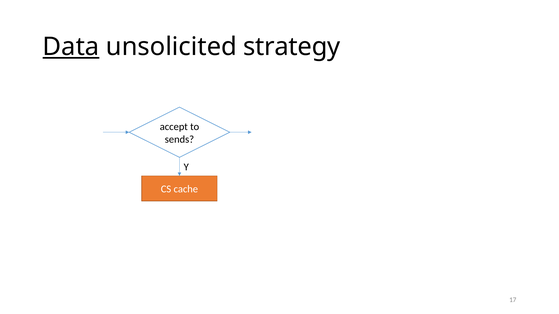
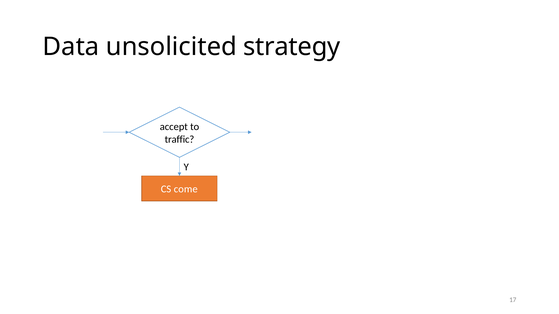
Data underline: present -> none
sends: sends -> traffic
cache: cache -> come
